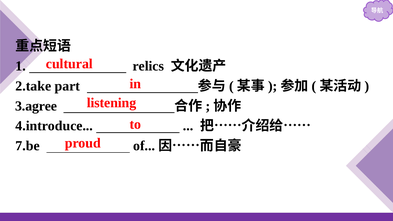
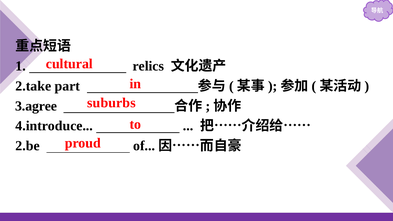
listening: listening -> suburbs
7.be: 7.be -> 2.be
